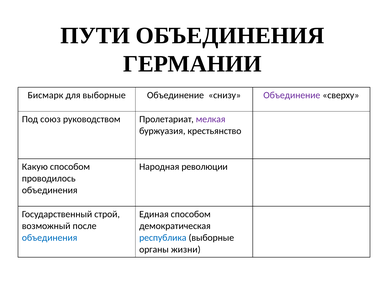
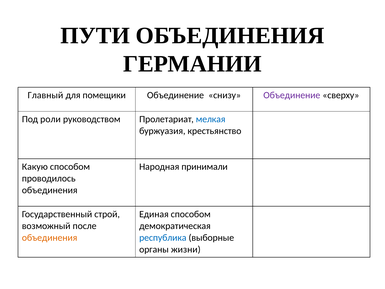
Бисмарк: Бисмарк -> Главный
для выборные: выборные -> помещики
союз: союз -> роли
мелкая colour: purple -> blue
революции: революции -> принимали
объединения at (50, 238) colour: blue -> orange
